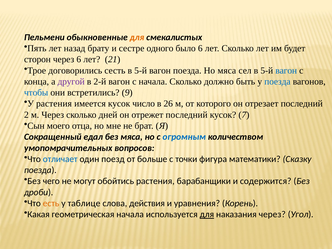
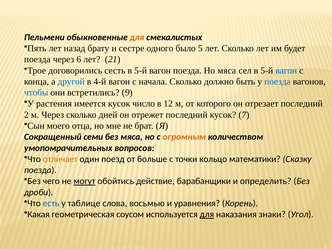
было 6: 6 -> 5
сторон at (37, 59): сторон -> поезда
другой colour: purple -> blue
2-й: 2-й -> 4-й
26: 26 -> 12
едал: едал -> семи
огромным colour: blue -> orange
отличает colour: blue -> orange
фигура: фигура -> кольцо
могут underline: none -> present
обойтись растения: растения -> действие
содержится: содержится -> определить
есть colour: orange -> blue
действия: действия -> восьмью
геометрическая начала: начала -> соусом
наказания через: через -> знаки
